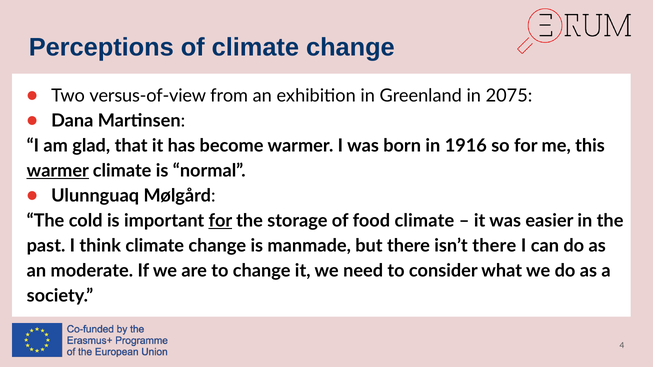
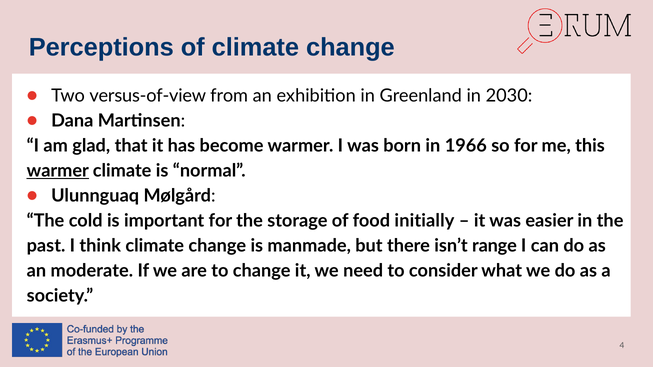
2075: 2075 -> 2030
1916: 1916 -> 1966
for at (220, 221) underline: present -> none
food climate: climate -> initially
isn’t there: there -> range
